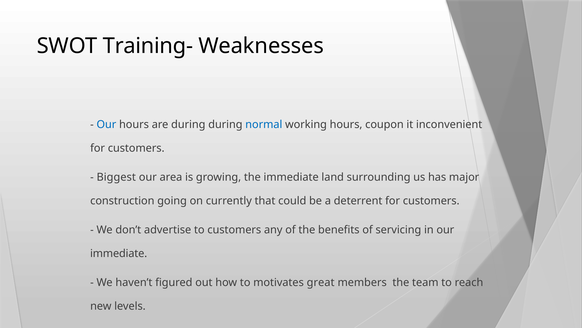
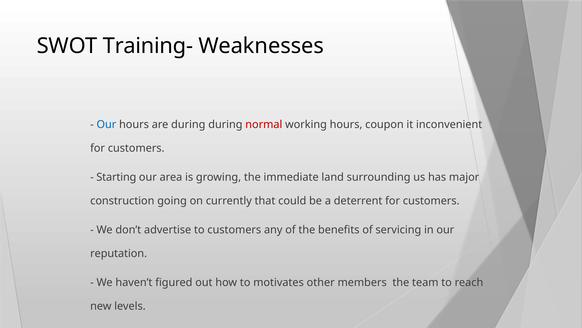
normal colour: blue -> red
Biggest: Biggest -> Starting
immediate at (119, 253): immediate -> reputation
great: great -> other
